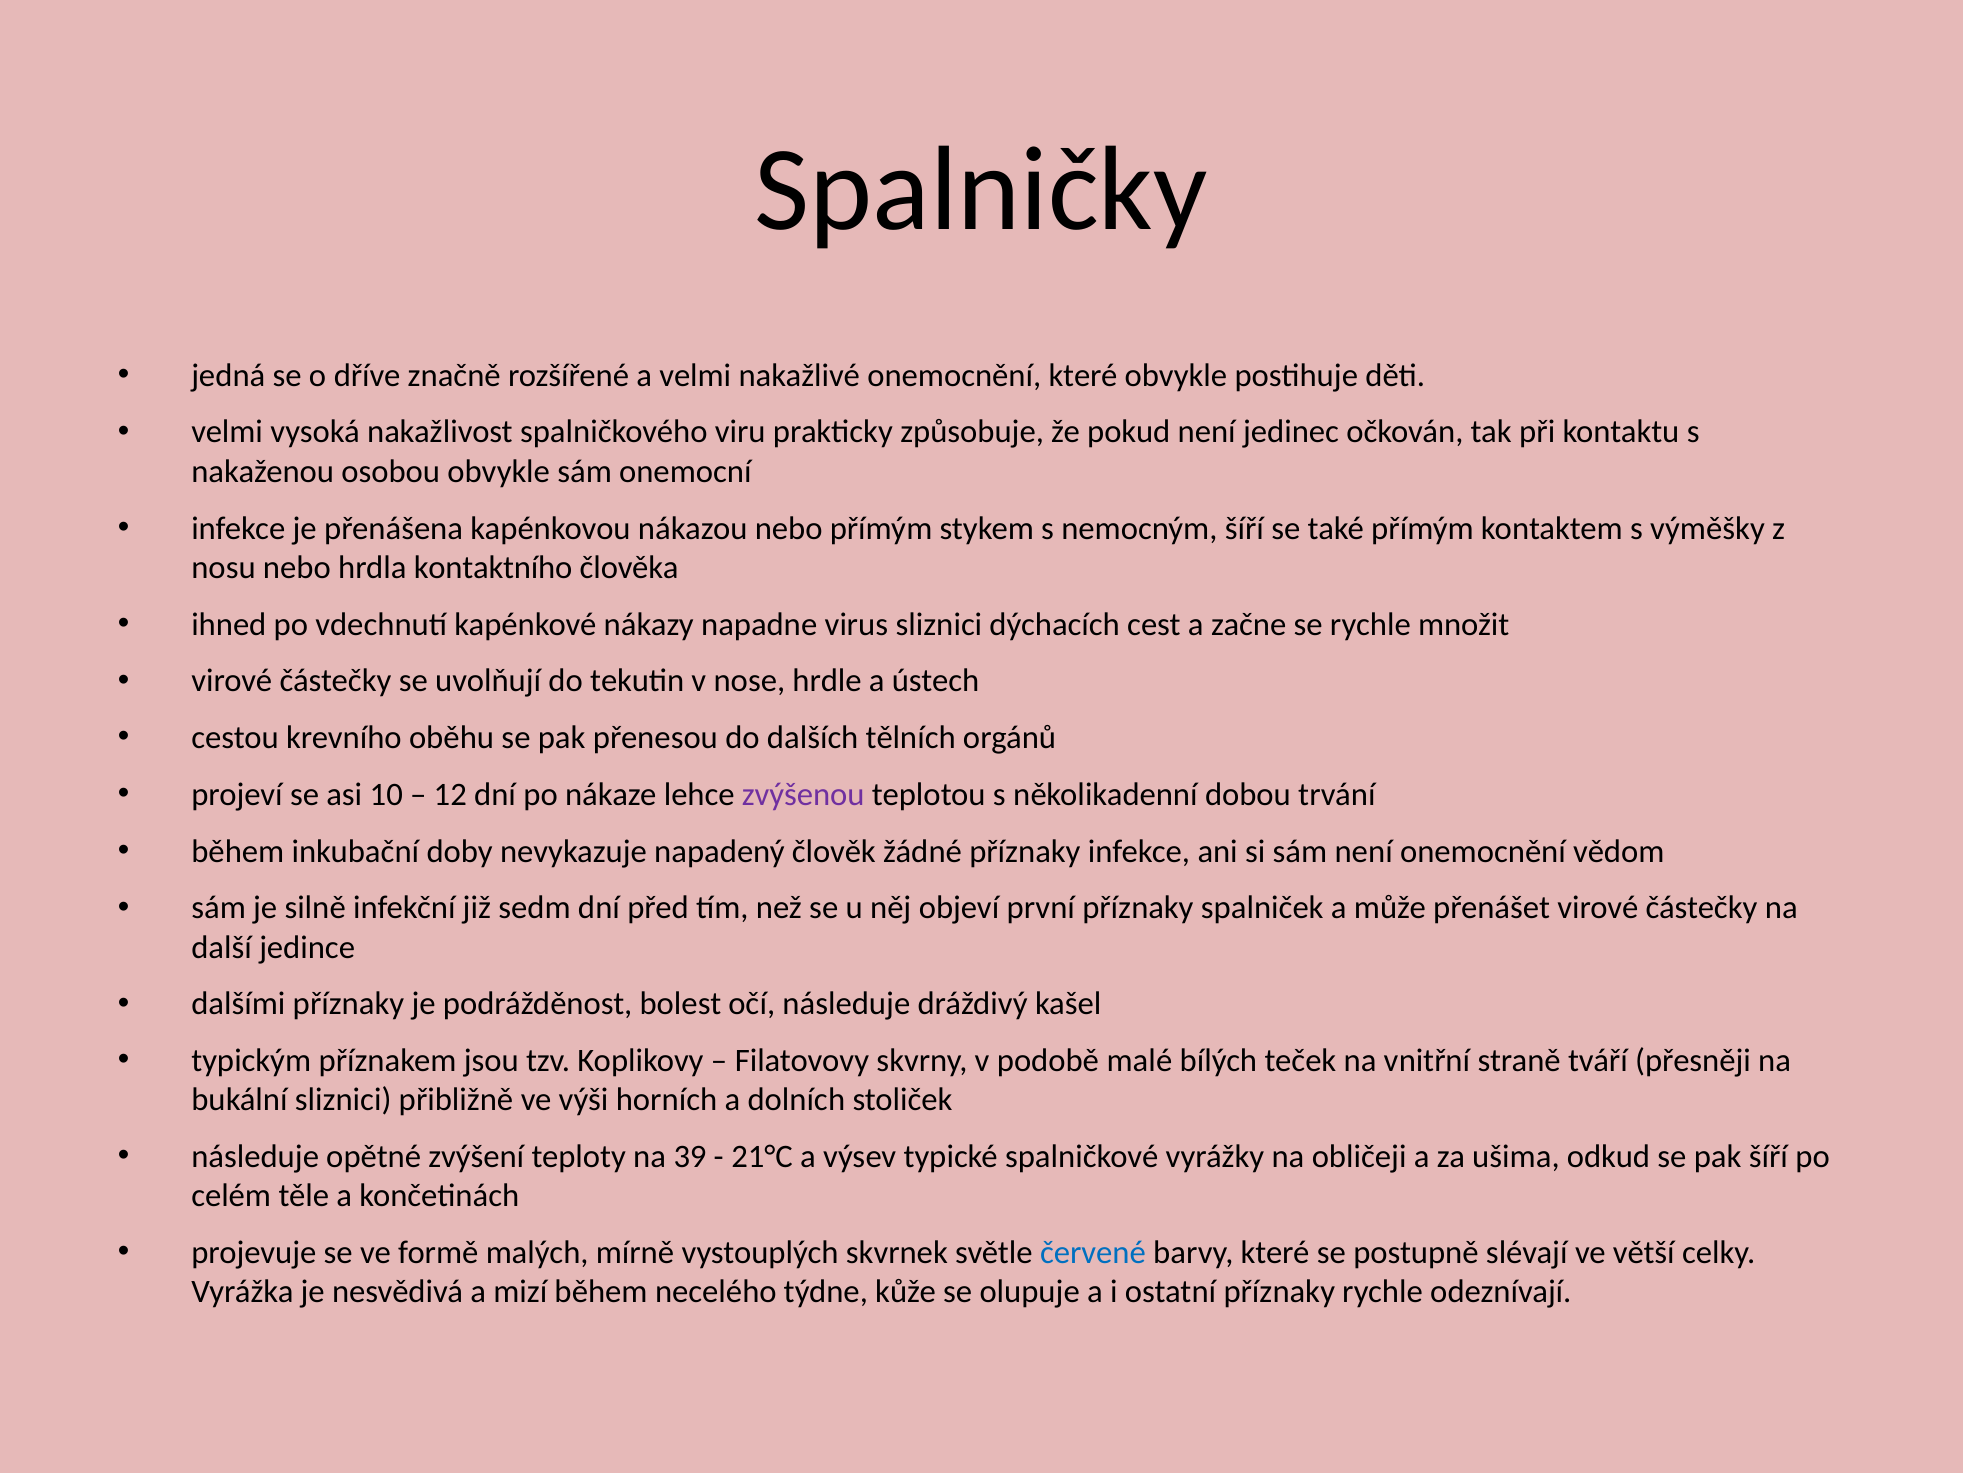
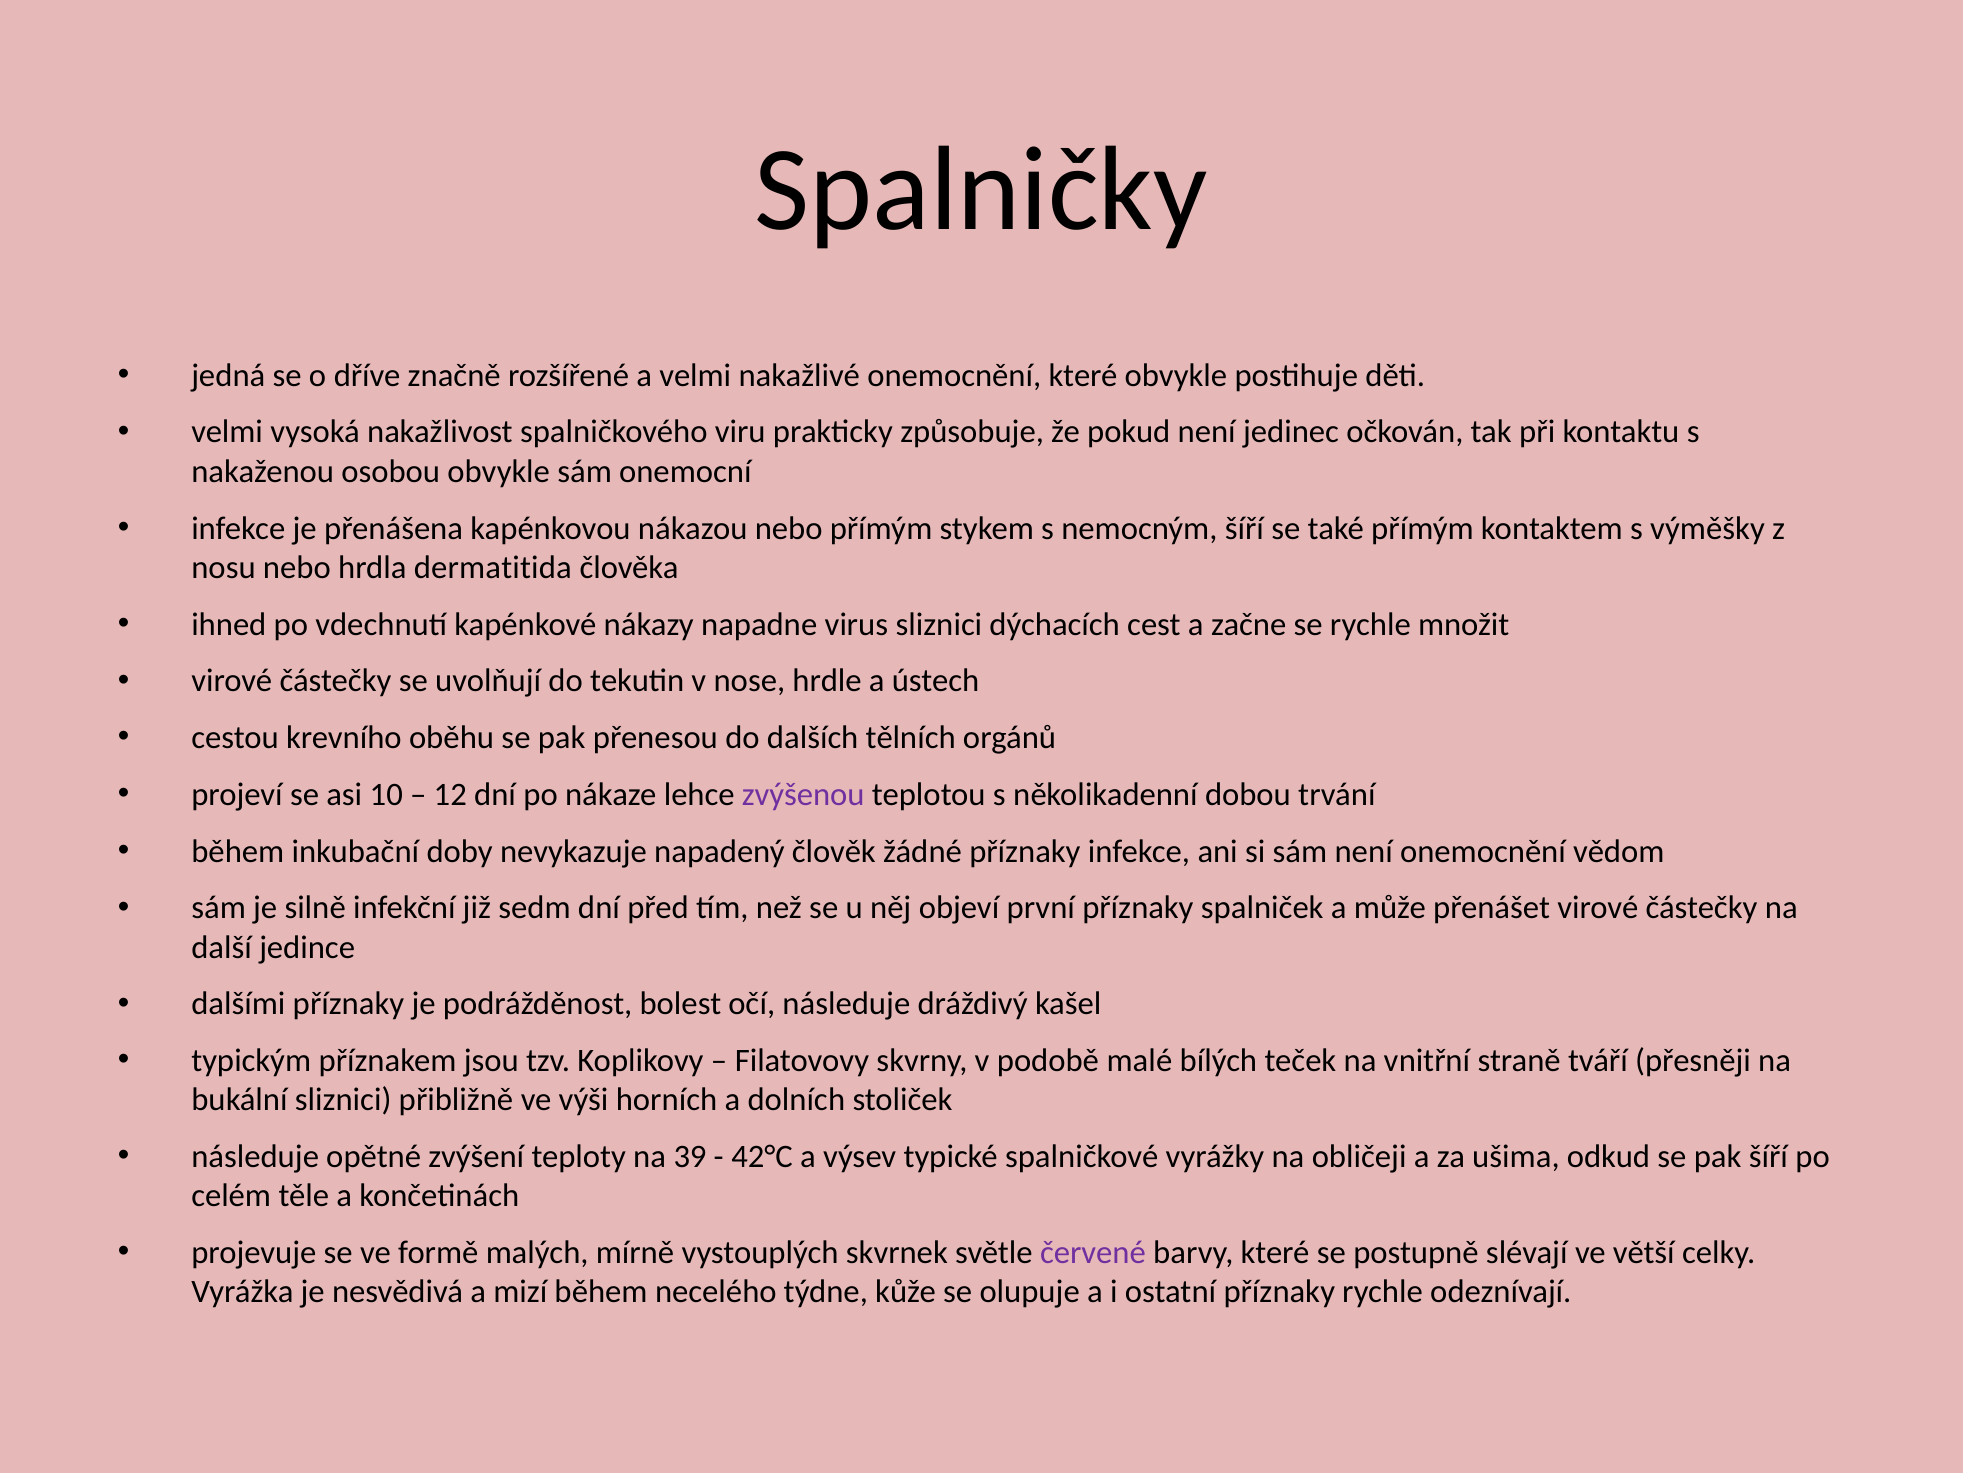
kontaktního: kontaktního -> dermatitida
21°C: 21°C -> 42°C
červené colour: blue -> purple
